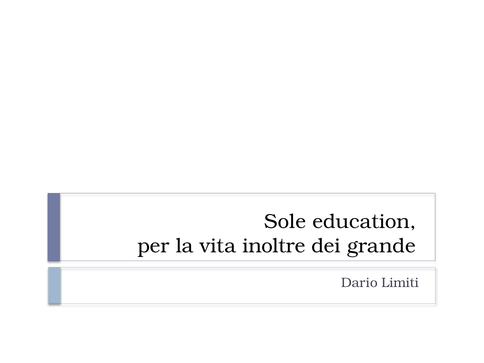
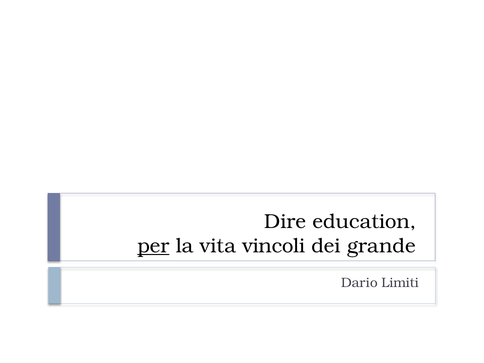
Sole: Sole -> Dire
per underline: none -> present
inoltre: inoltre -> vincoli
